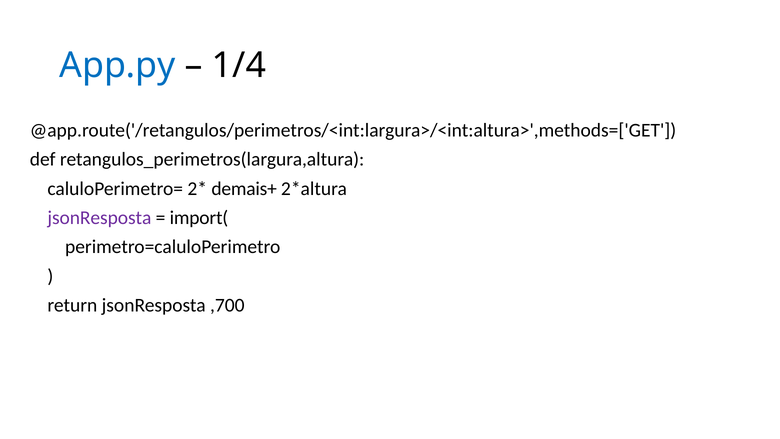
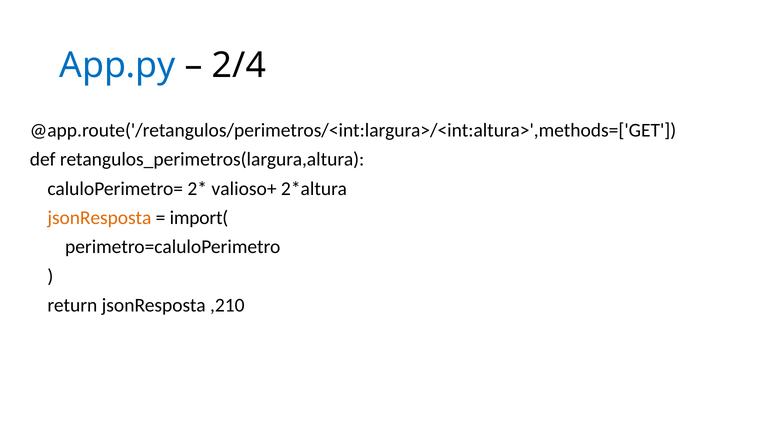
1/4: 1/4 -> 2/4
demais+: demais+ -> valioso+
jsonResposta at (99, 218) colour: purple -> orange
,700: ,700 -> ,210
